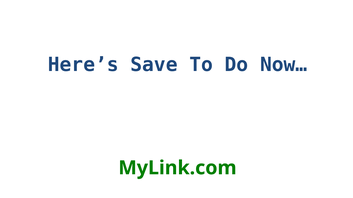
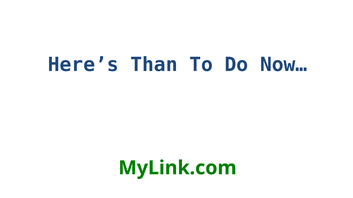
Save: Save -> Than
